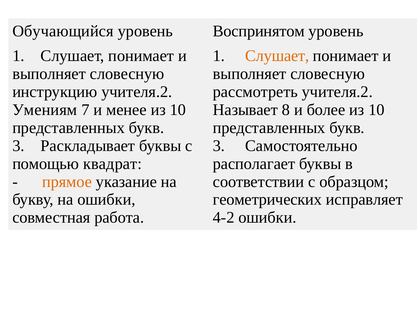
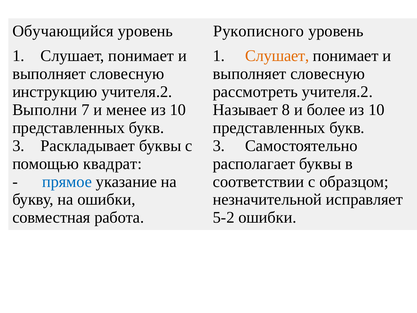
Воспринятом: Воспринятом -> Рукописного
Умениям: Умениям -> Выполни
прямое colour: orange -> blue
геометрических: геометрических -> незначительной
4-2: 4-2 -> 5-2
